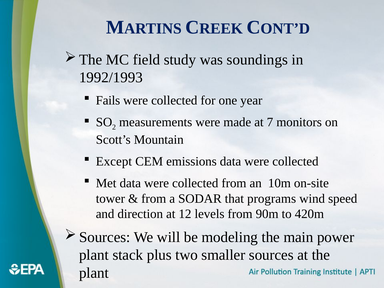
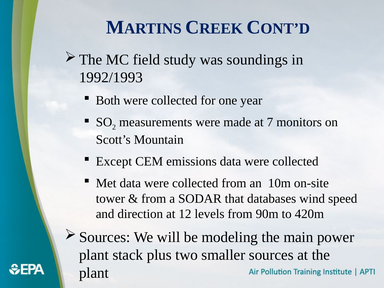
Fails: Fails -> Both
programs: programs -> databases
